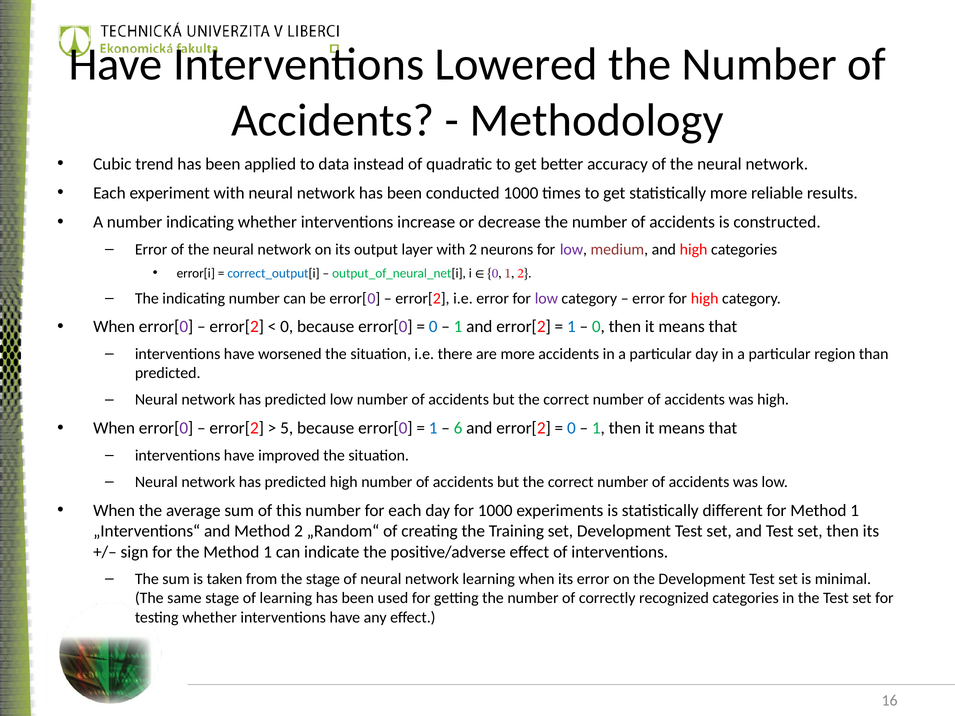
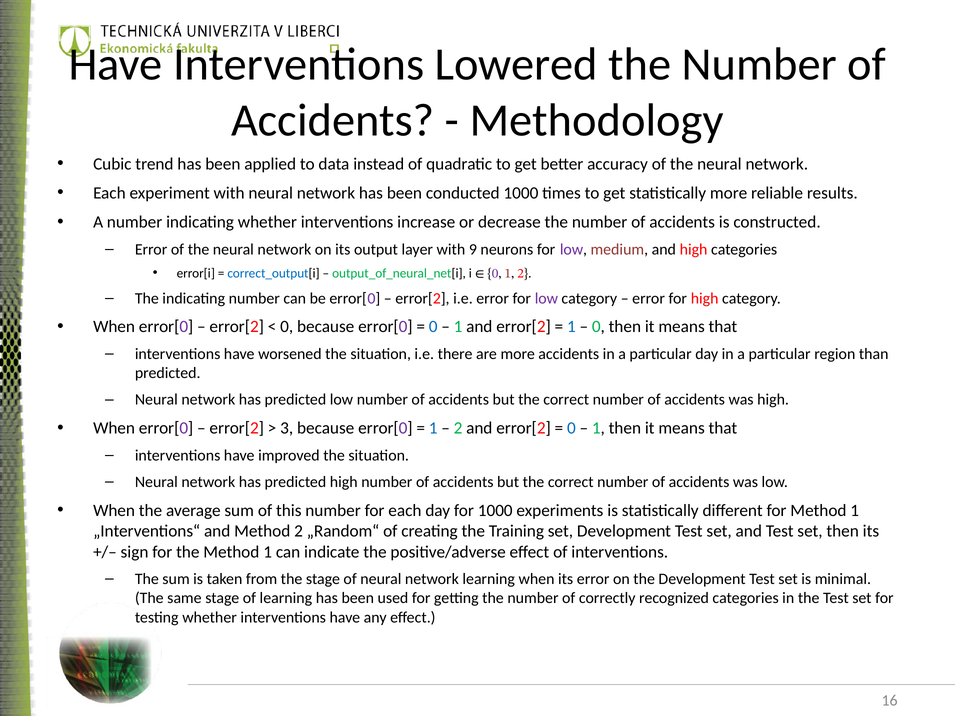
with 2: 2 -> 9
5: 5 -> 3
6 at (458, 428): 6 -> 2
